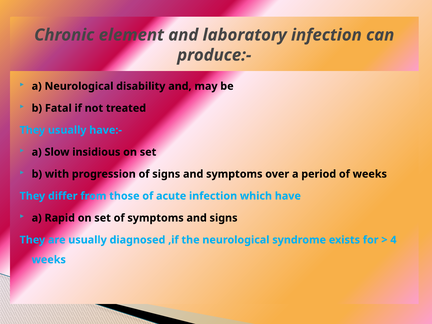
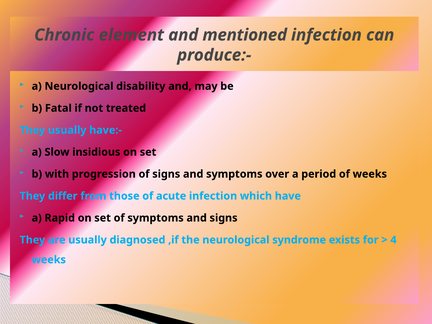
laboratory: laboratory -> mentioned
